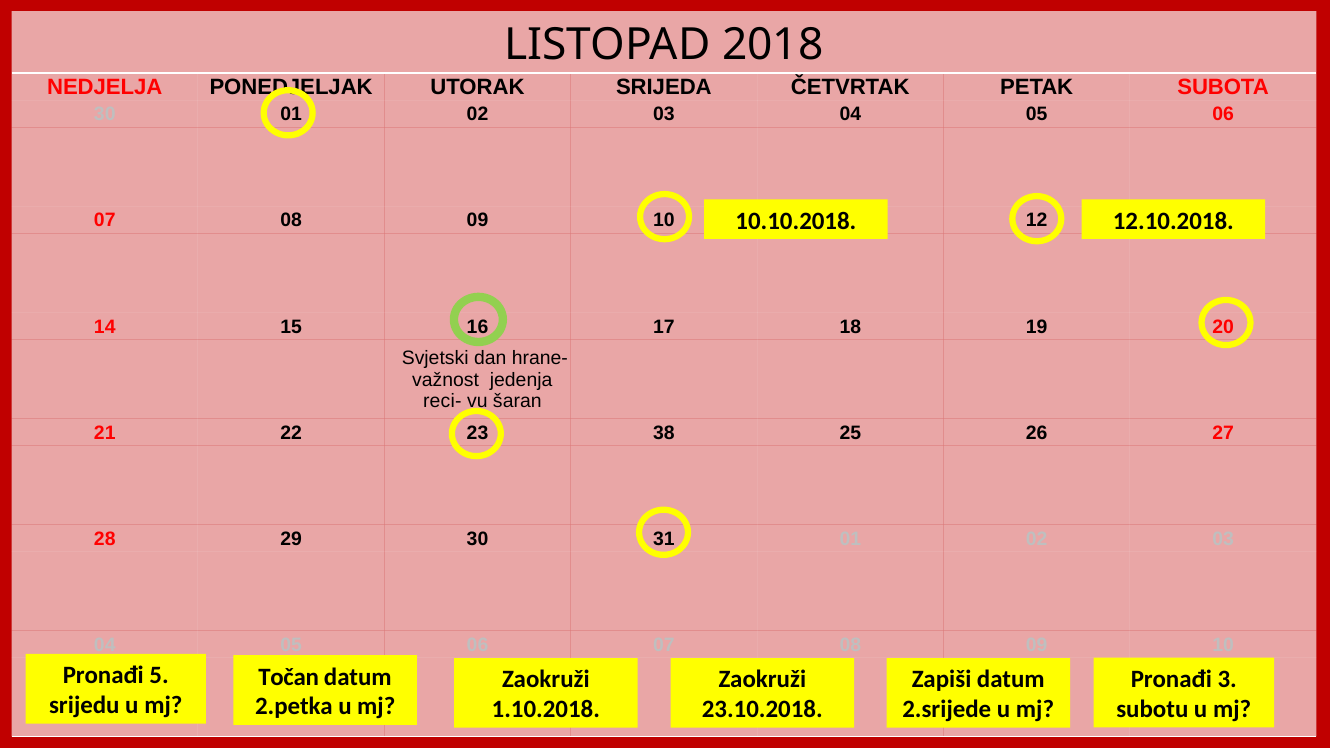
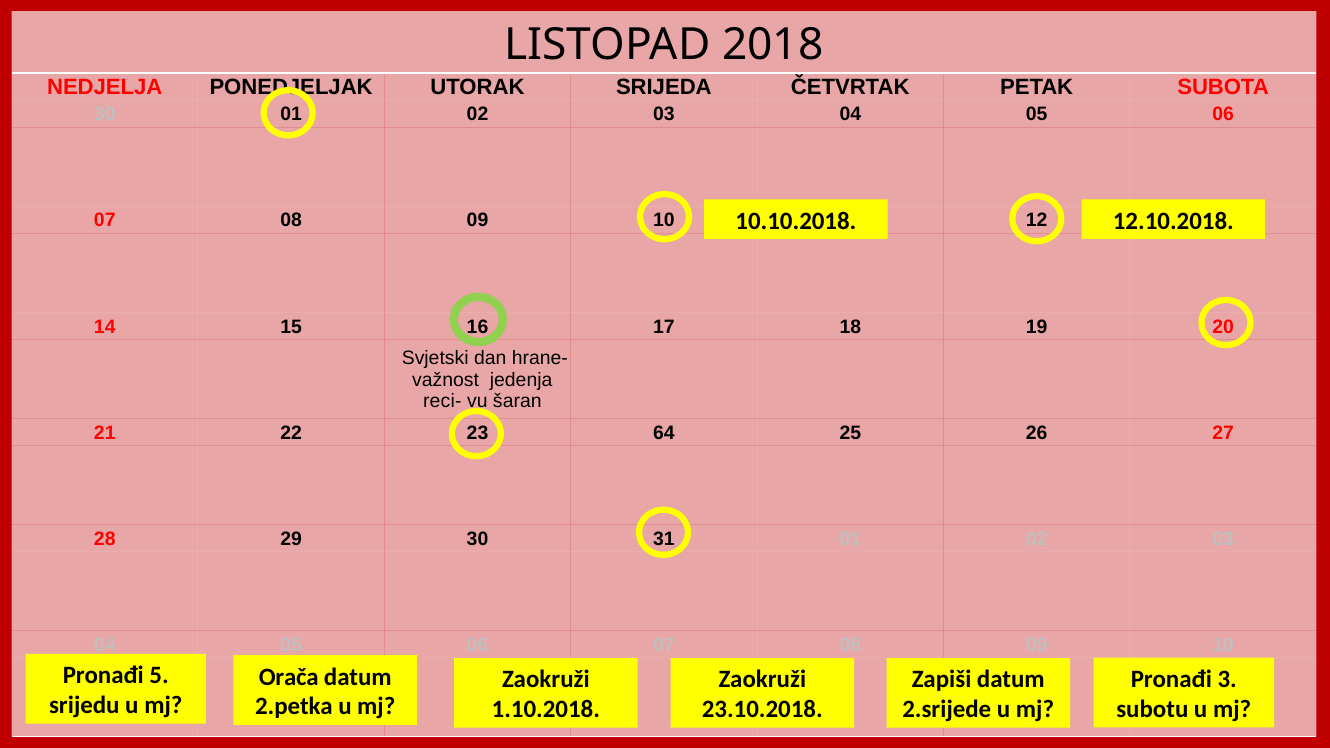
38: 38 -> 64
Točan: Točan -> Orača
